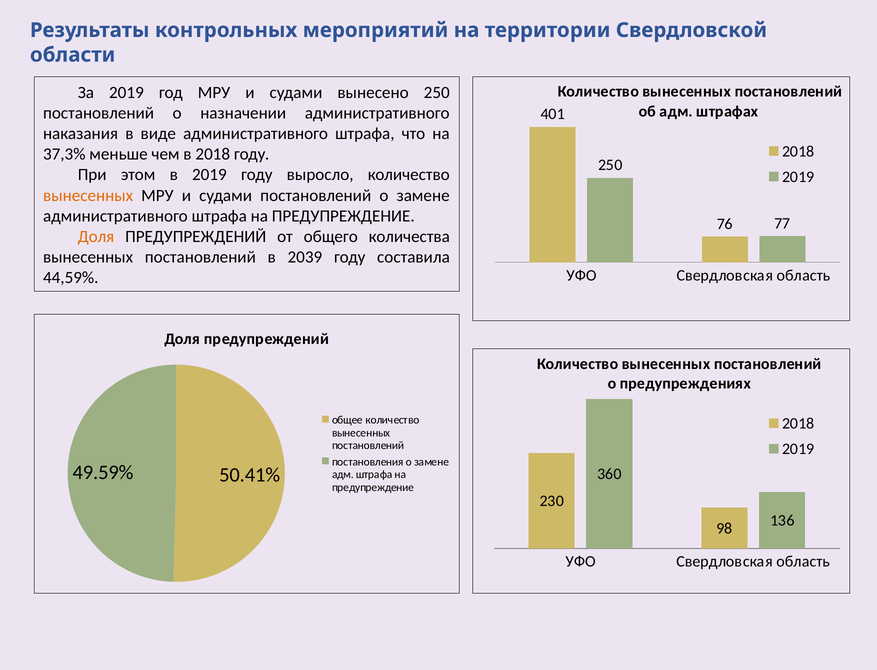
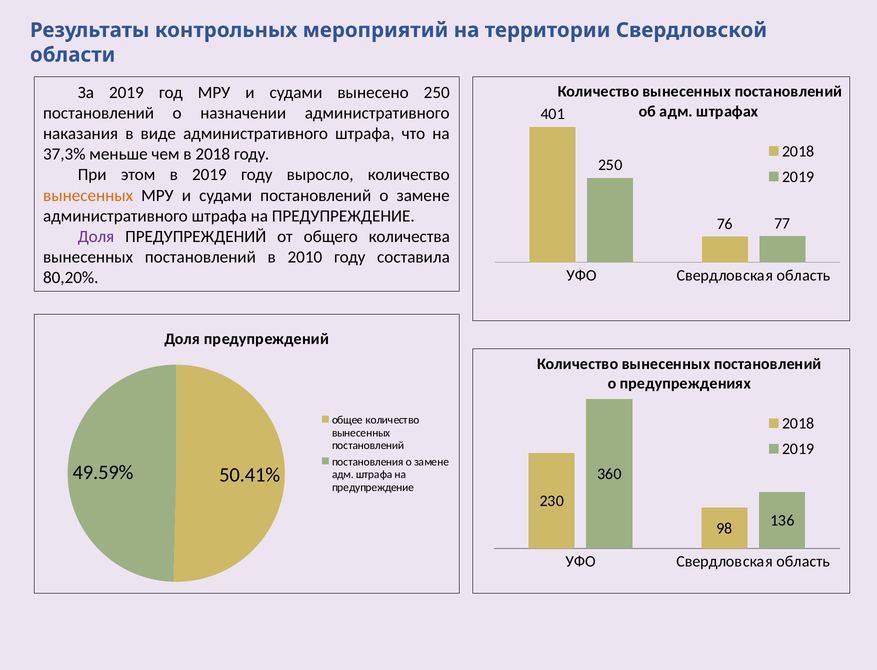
Доля at (96, 236) colour: orange -> purple
2039: 2039 -> 2010
44,59%: 44,59% -> 80,20%
